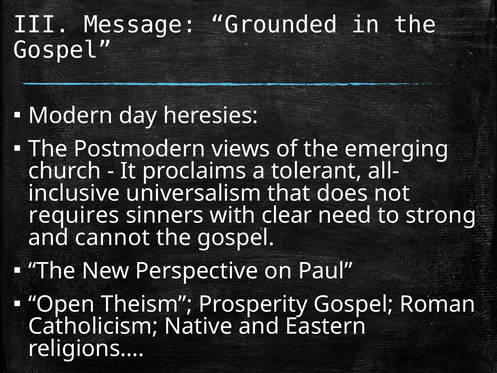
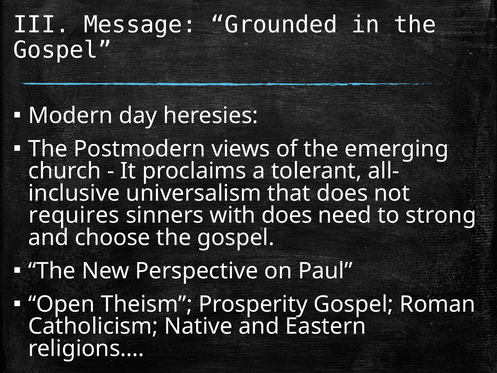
with clear: clear -> does
cannot: cannot -> choose
